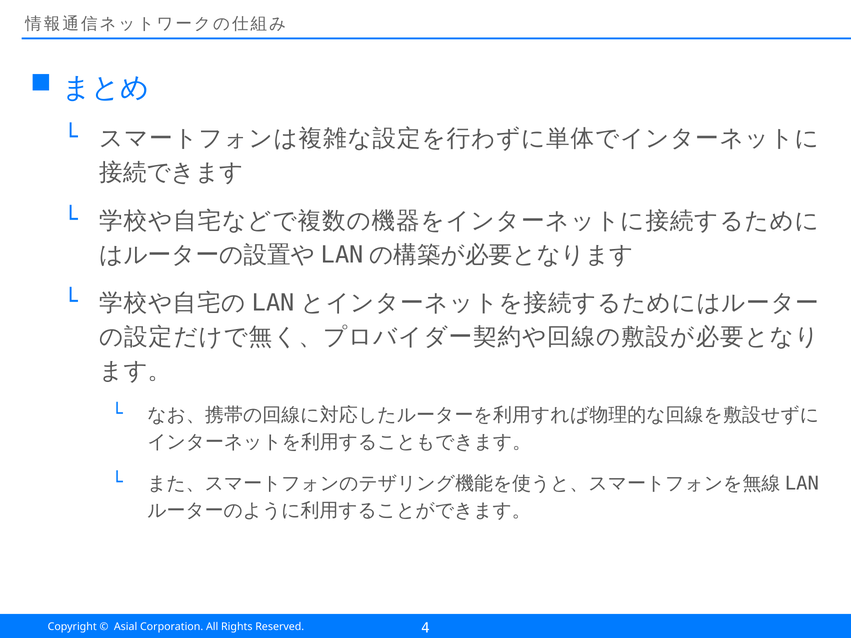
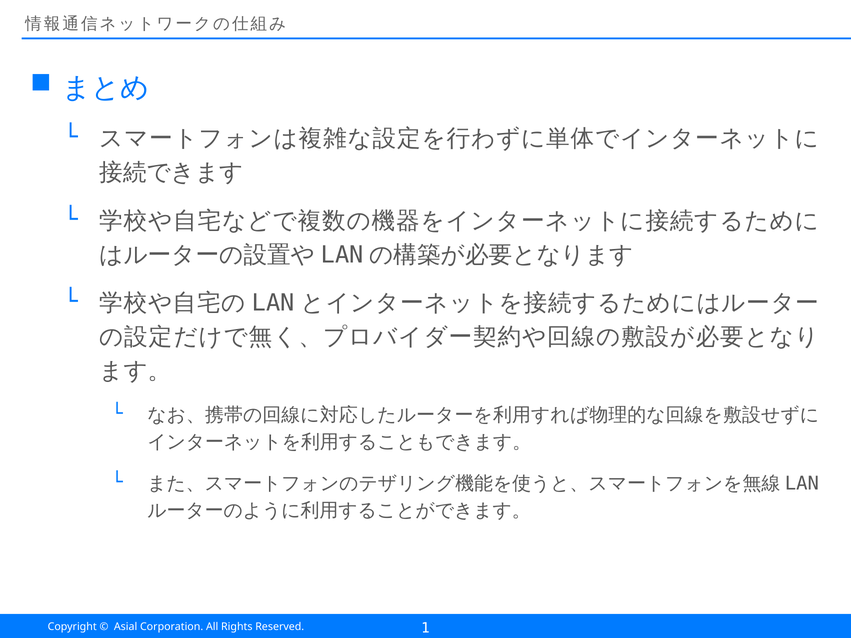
4: 4 -> 1
